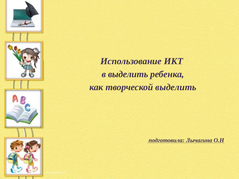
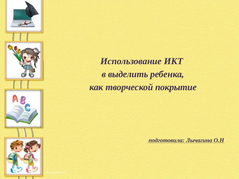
творческой выделить: выделить -> покрытие
